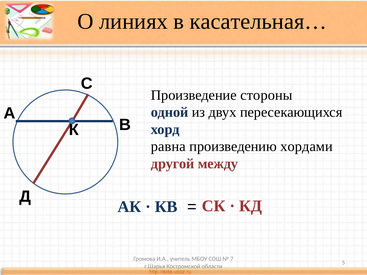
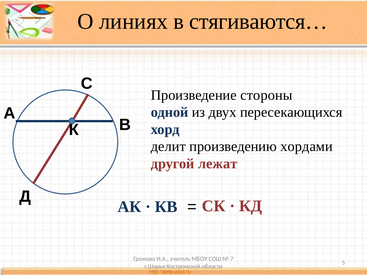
касательная…: касательная… -> стягиваются…
равна: равна -> делит
между: между -> лежат
